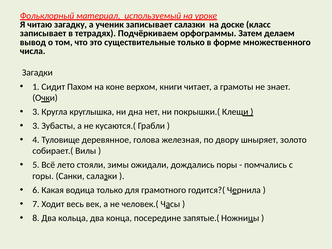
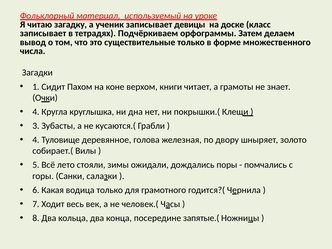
записывает салазки: салазки -> девицы
3 at (36, 112): 3 -> 4
